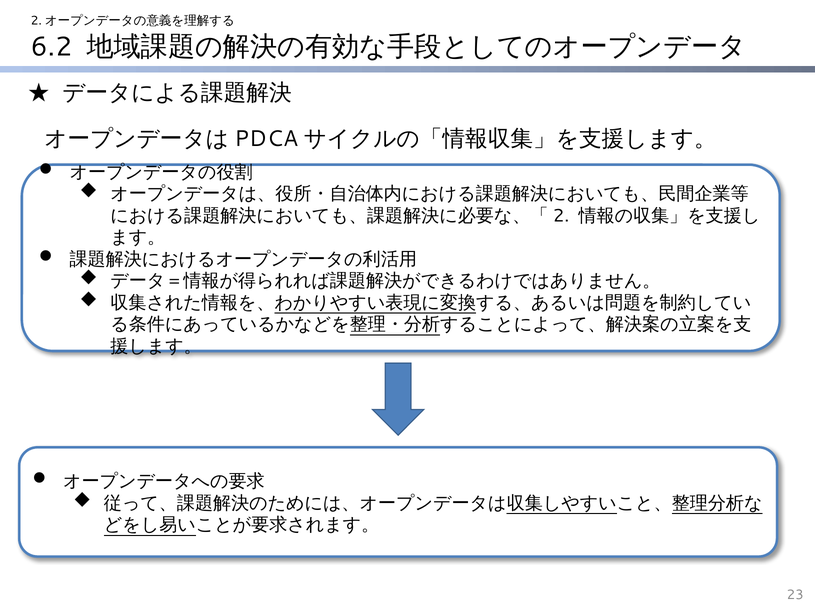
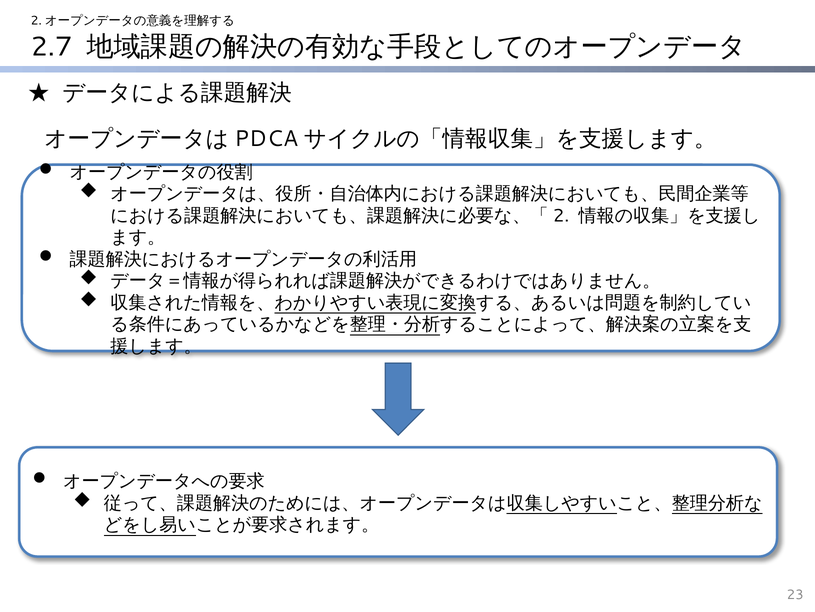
6.2: 6.2 -> 2.7
